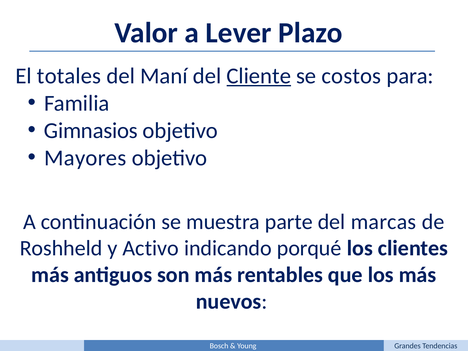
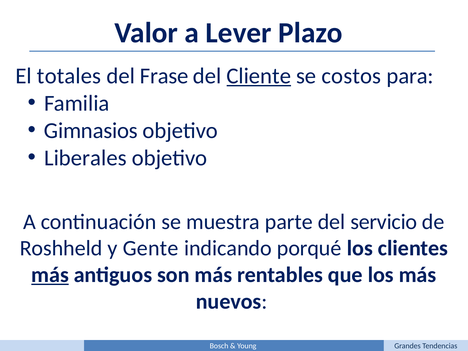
Maní: Maní -> Frase
Mayores: Mayores -> Liberales
marcas: marcas -> servicio
Activo: Activo -> Gente
más at (50, 275) underline: none -> present
